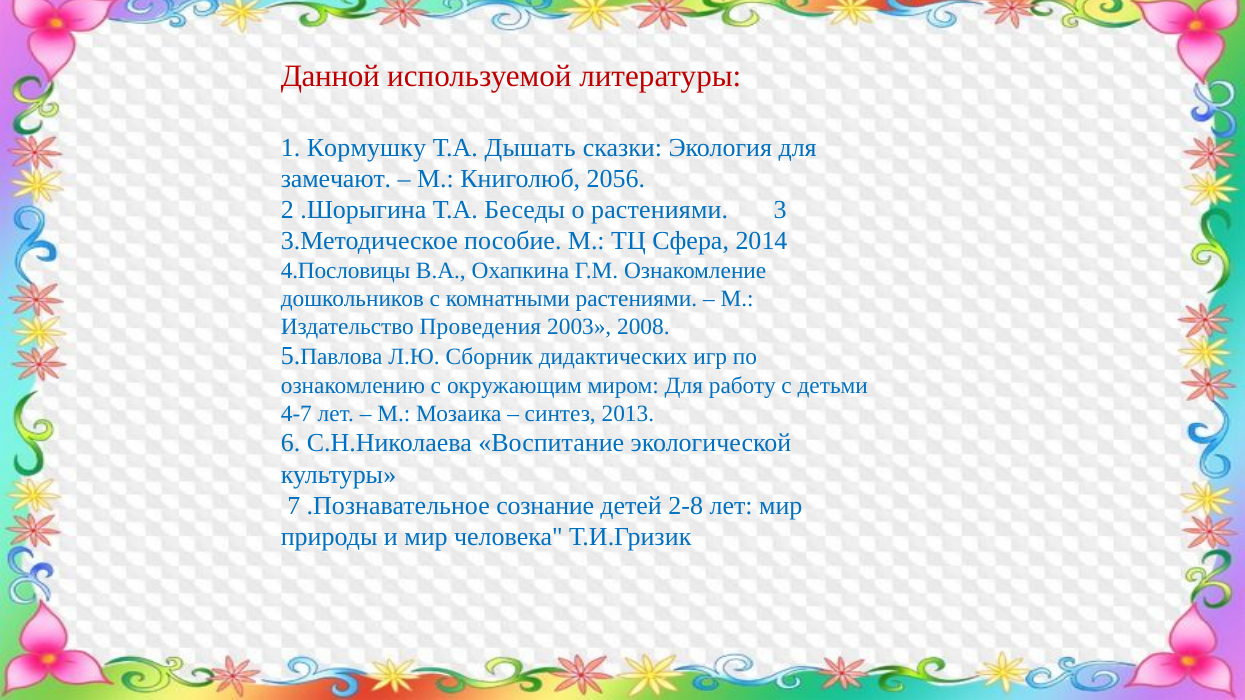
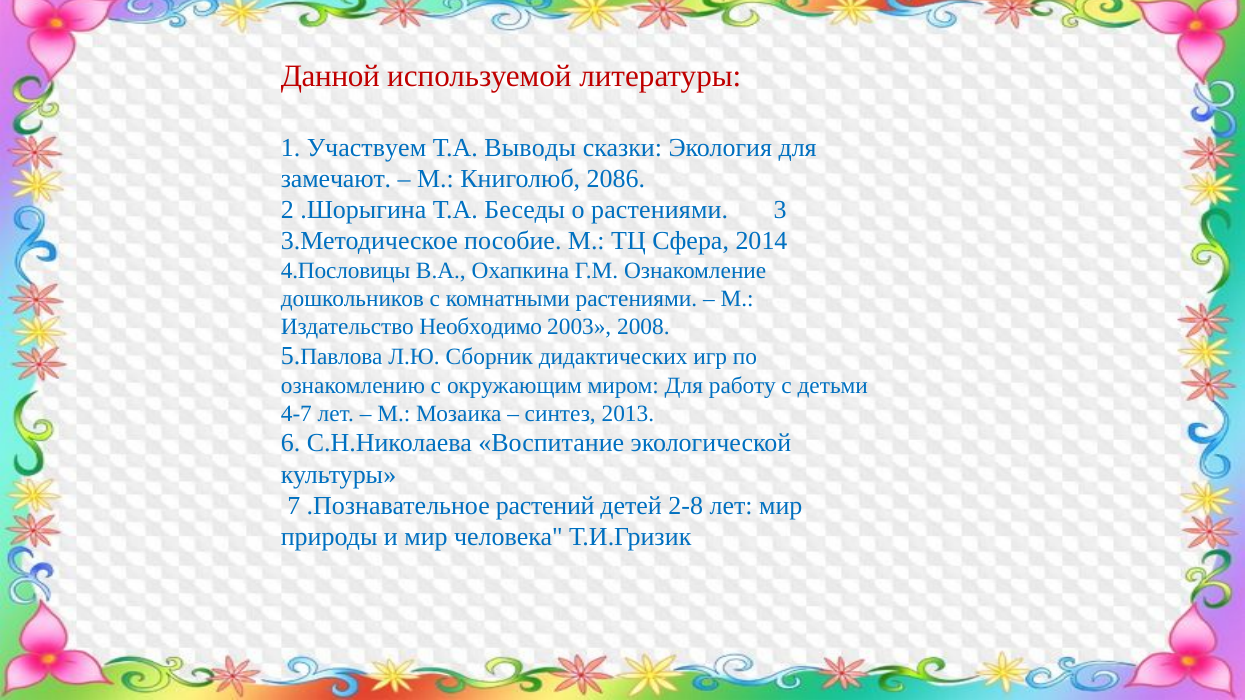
Кормушку: Кормушку -> Участвуем
Дышать: Дышать -> Выводы
2056: 2056 -> 2086
Проведения: Проведения -> Необходимо
сознание: сознание -> растений
